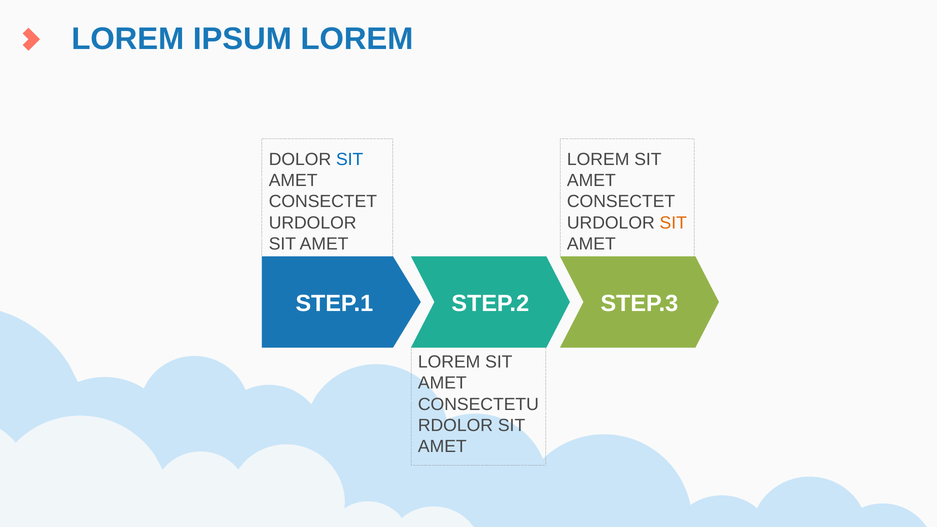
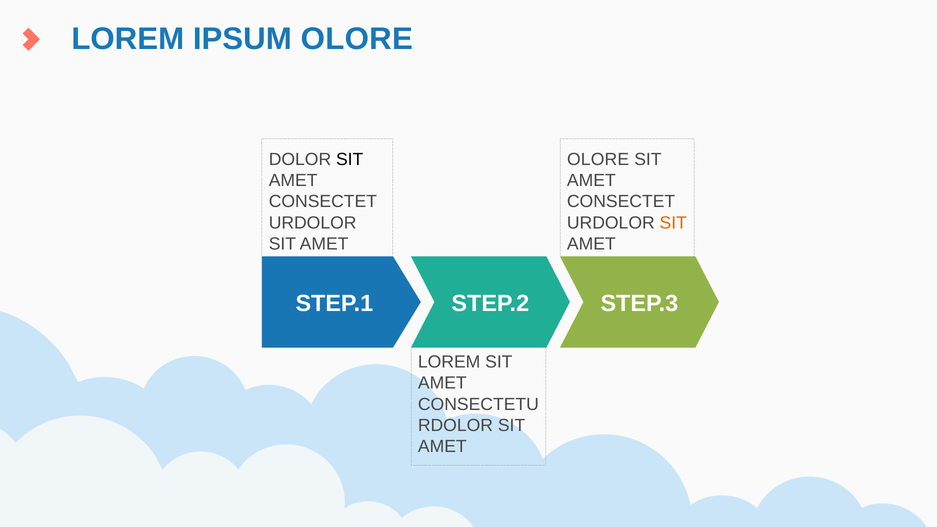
IPSUM LOREM: LOREM -> OLORE
SIT at (350, 160) colour: blue -> black
LOREM at (598, 160): LOREM -> OLORE
